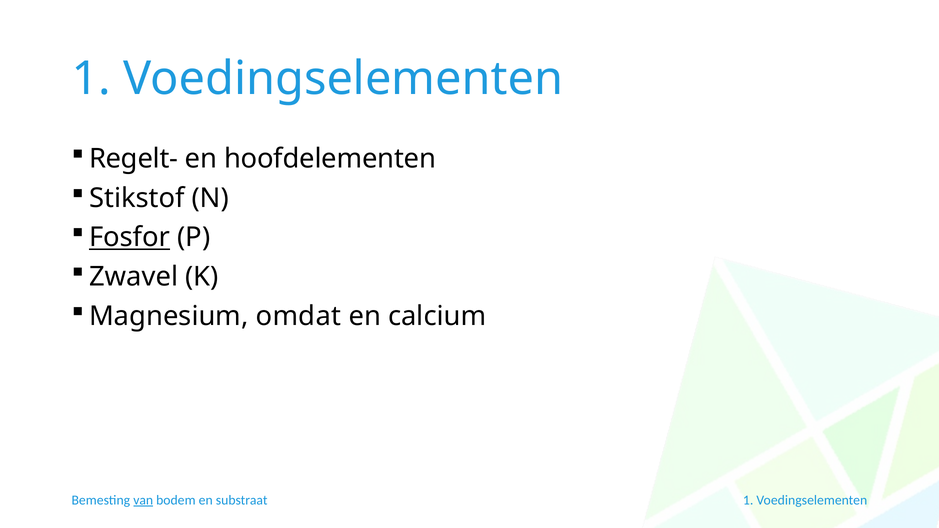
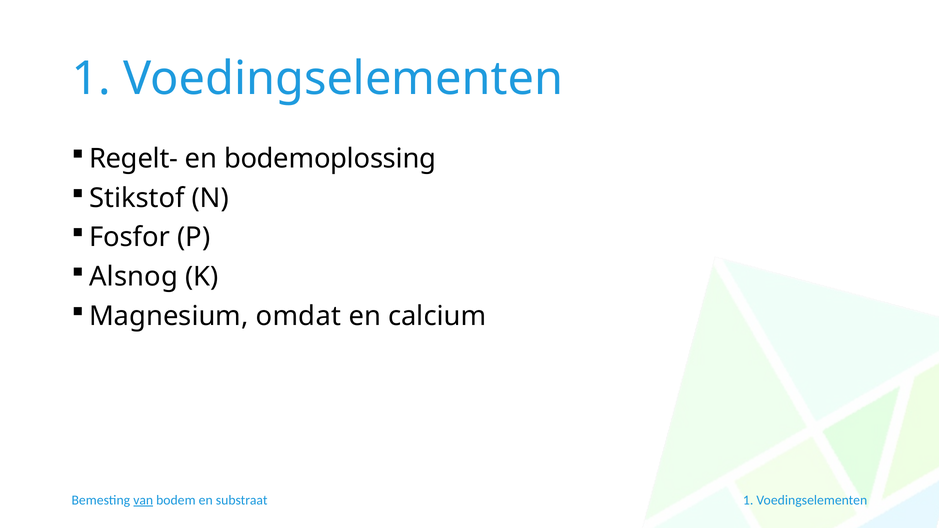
hoofdelementen: hoofdelementen -> bodemoplossing
Fosfor underline: present -> none
Zwavel: Zwavel -> Alsnog
